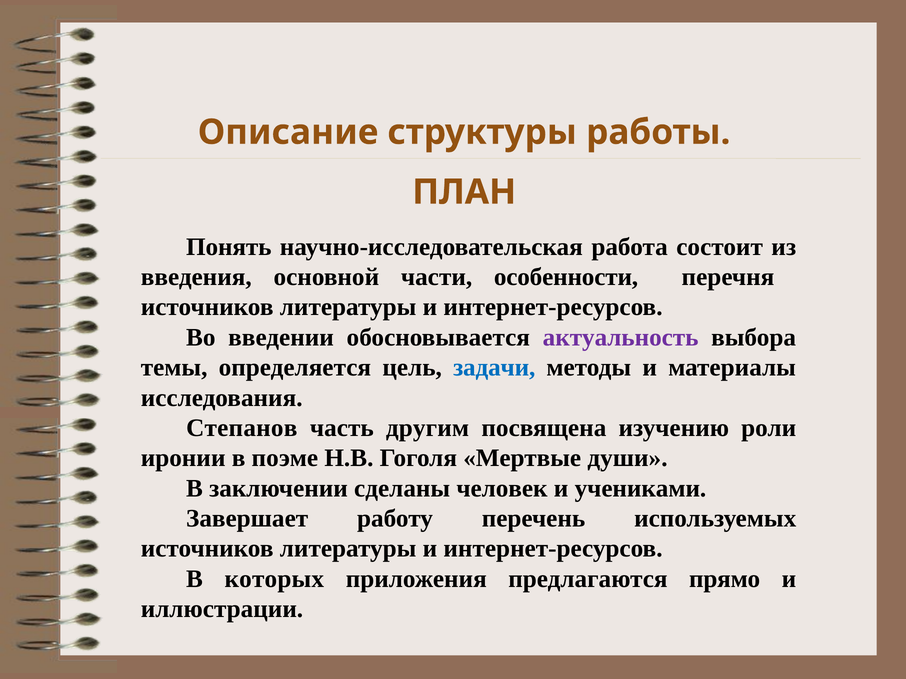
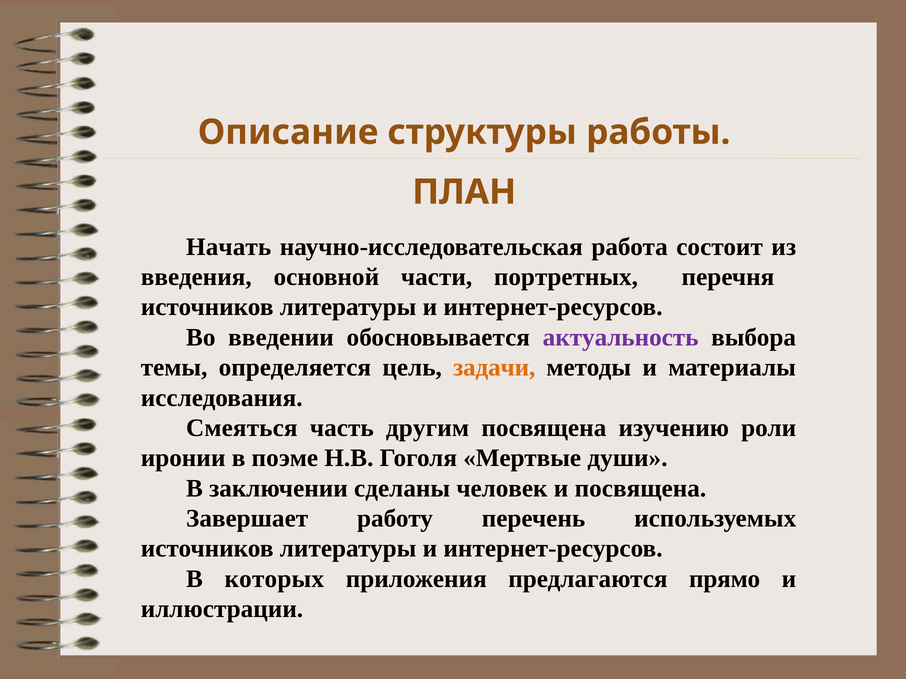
Понять: Понять -> Начать
особенности: особенности -> портретных
задачи colour: blue -> orange
Степанов: Степанов -> Смеяться
и учениками: учениками -> посвящена
